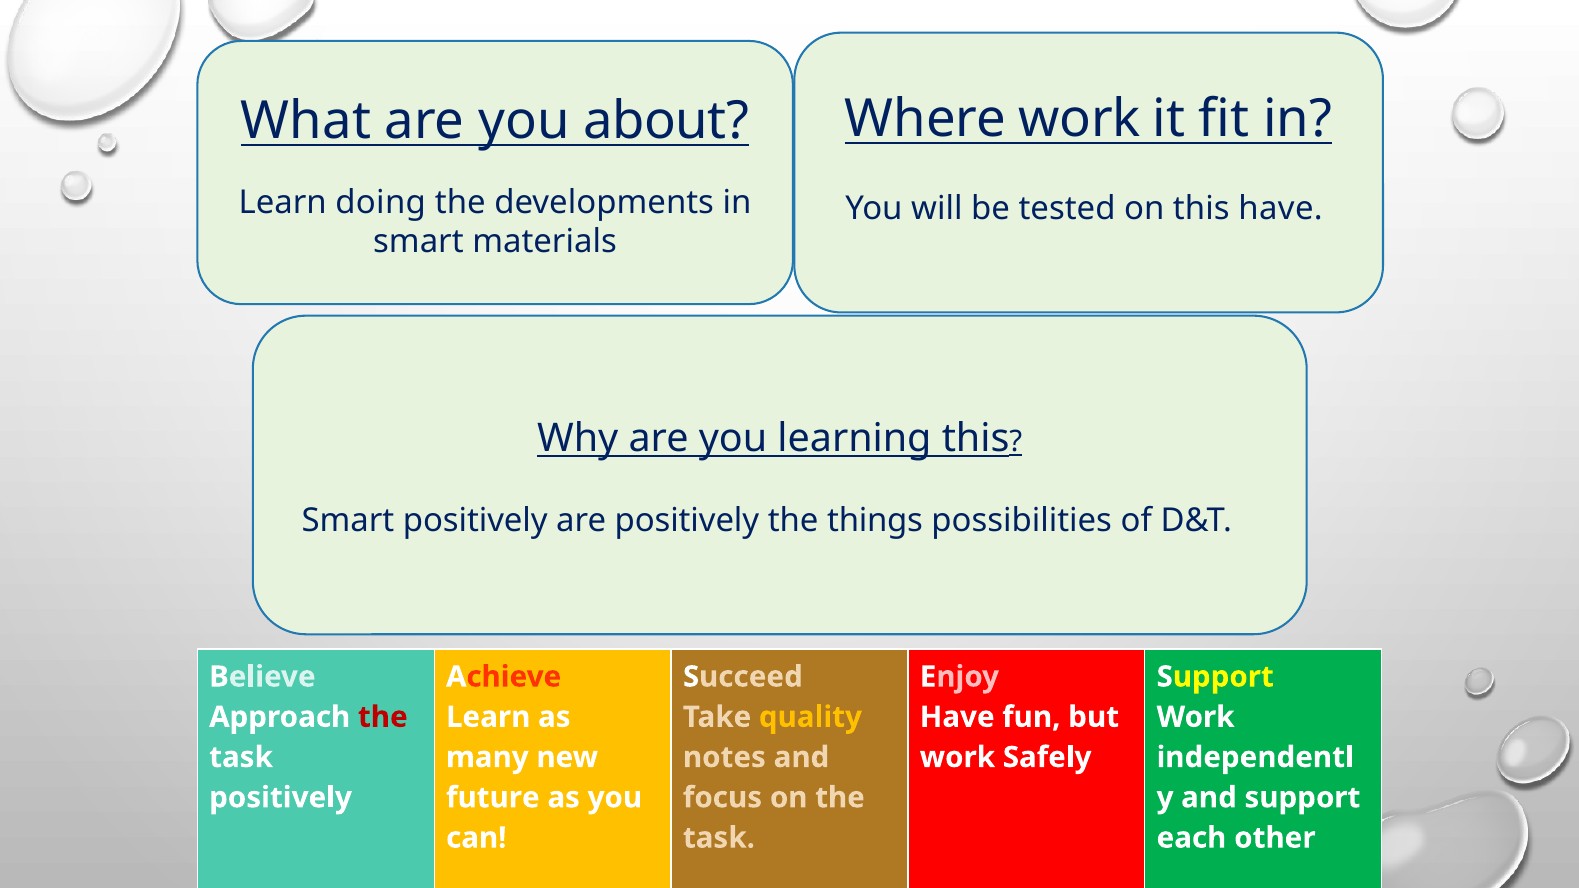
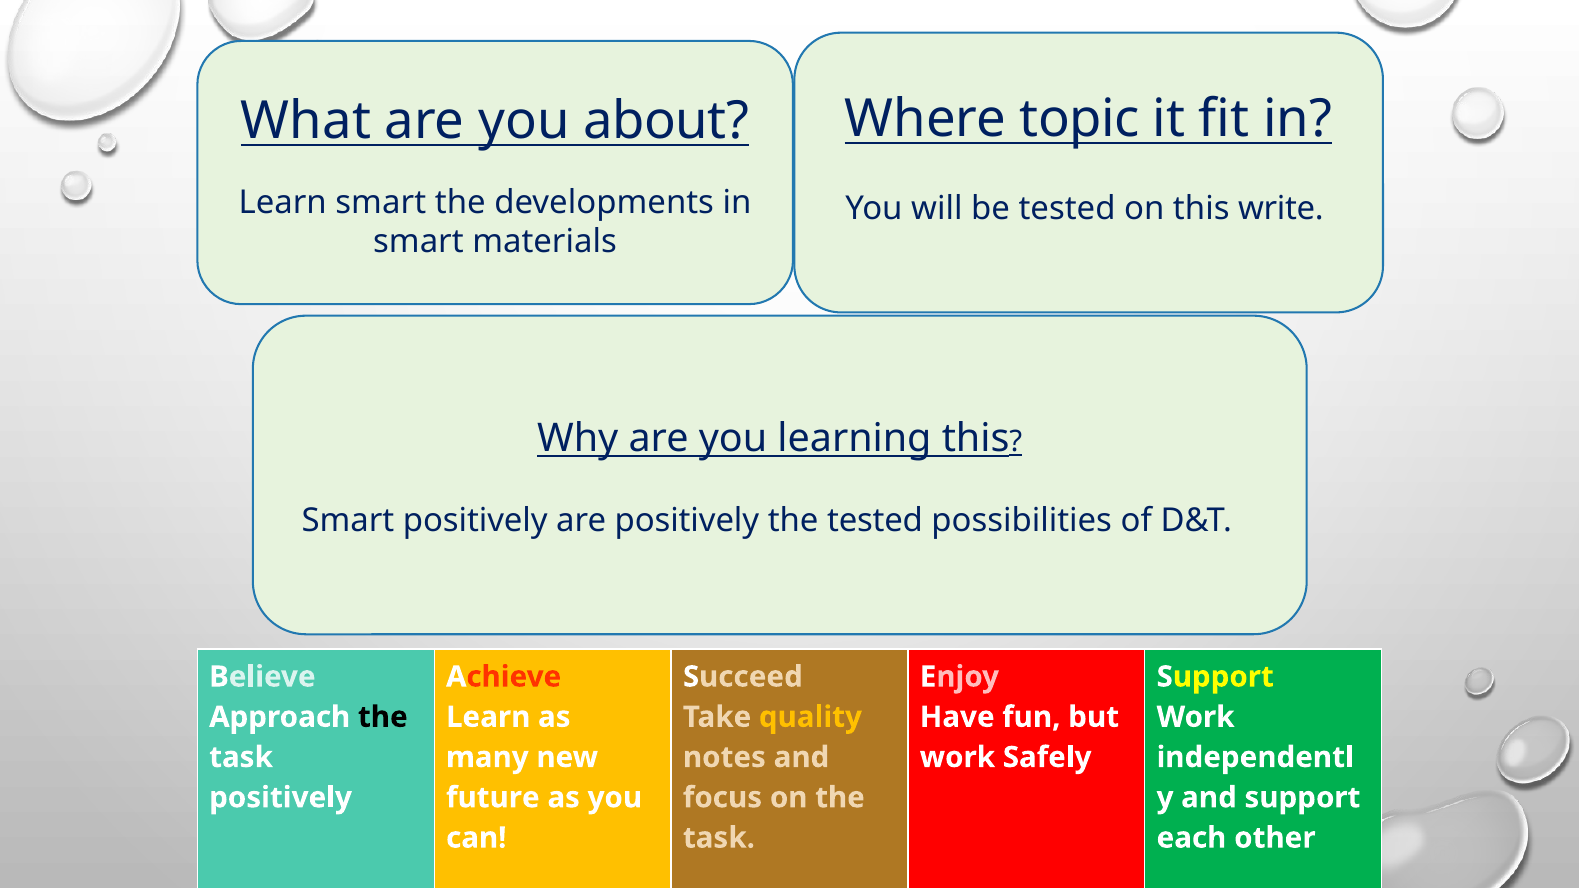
Where work: work -> topic
Learn doing: doing -> smart
this have: have -> write
the things: things -> tested
the at (383, 717) colour: red -> black
